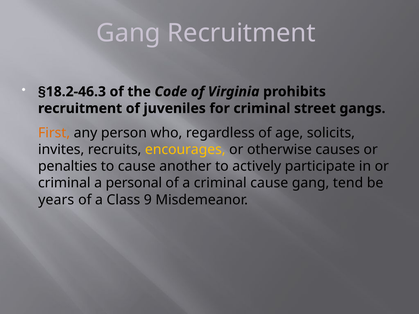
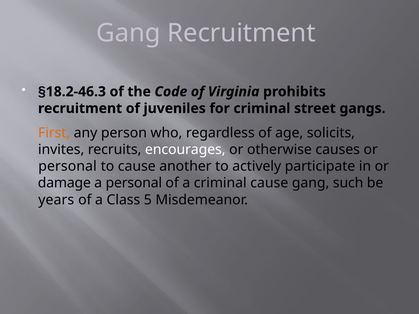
encourages colour: yellow -> white
penalties at (68, 166): penalties -> personal
criminal at (64, 183): criminal -> damage
tend: tend -> such
9: 9 -> 5
